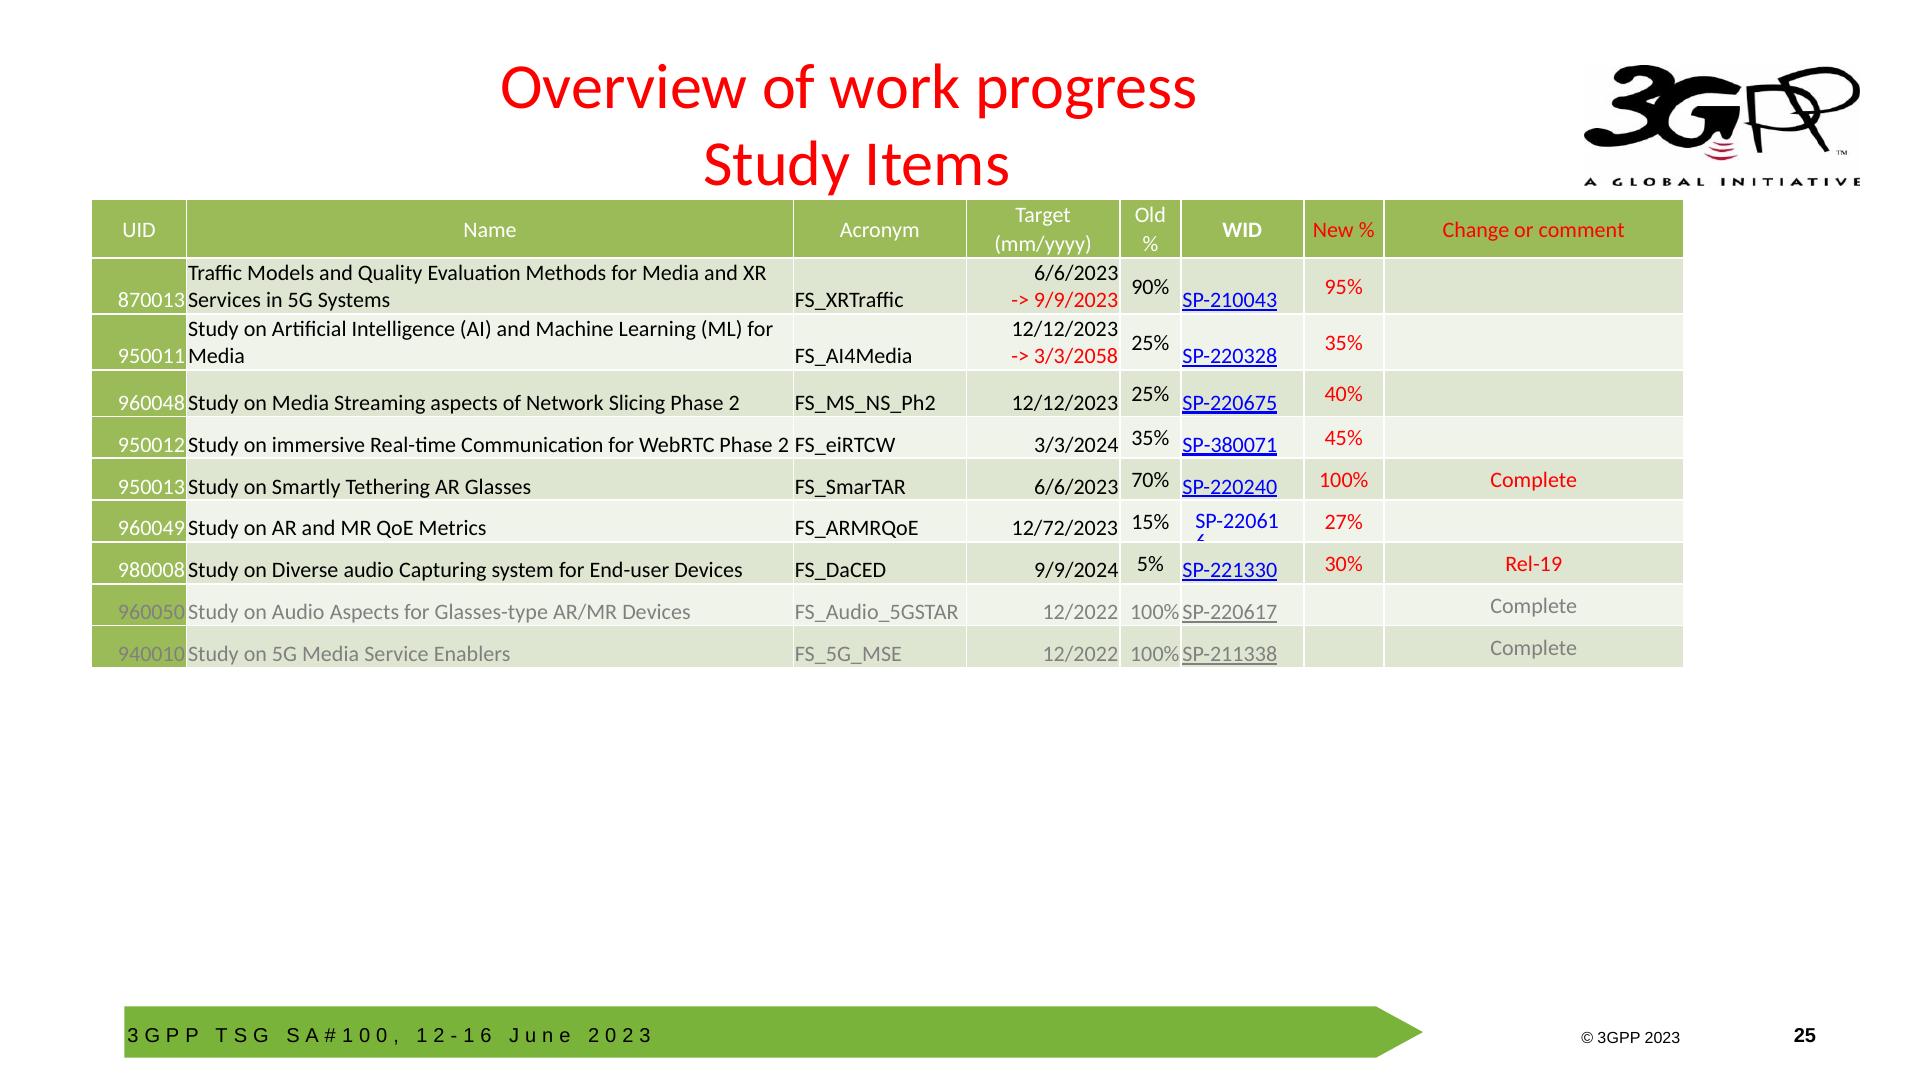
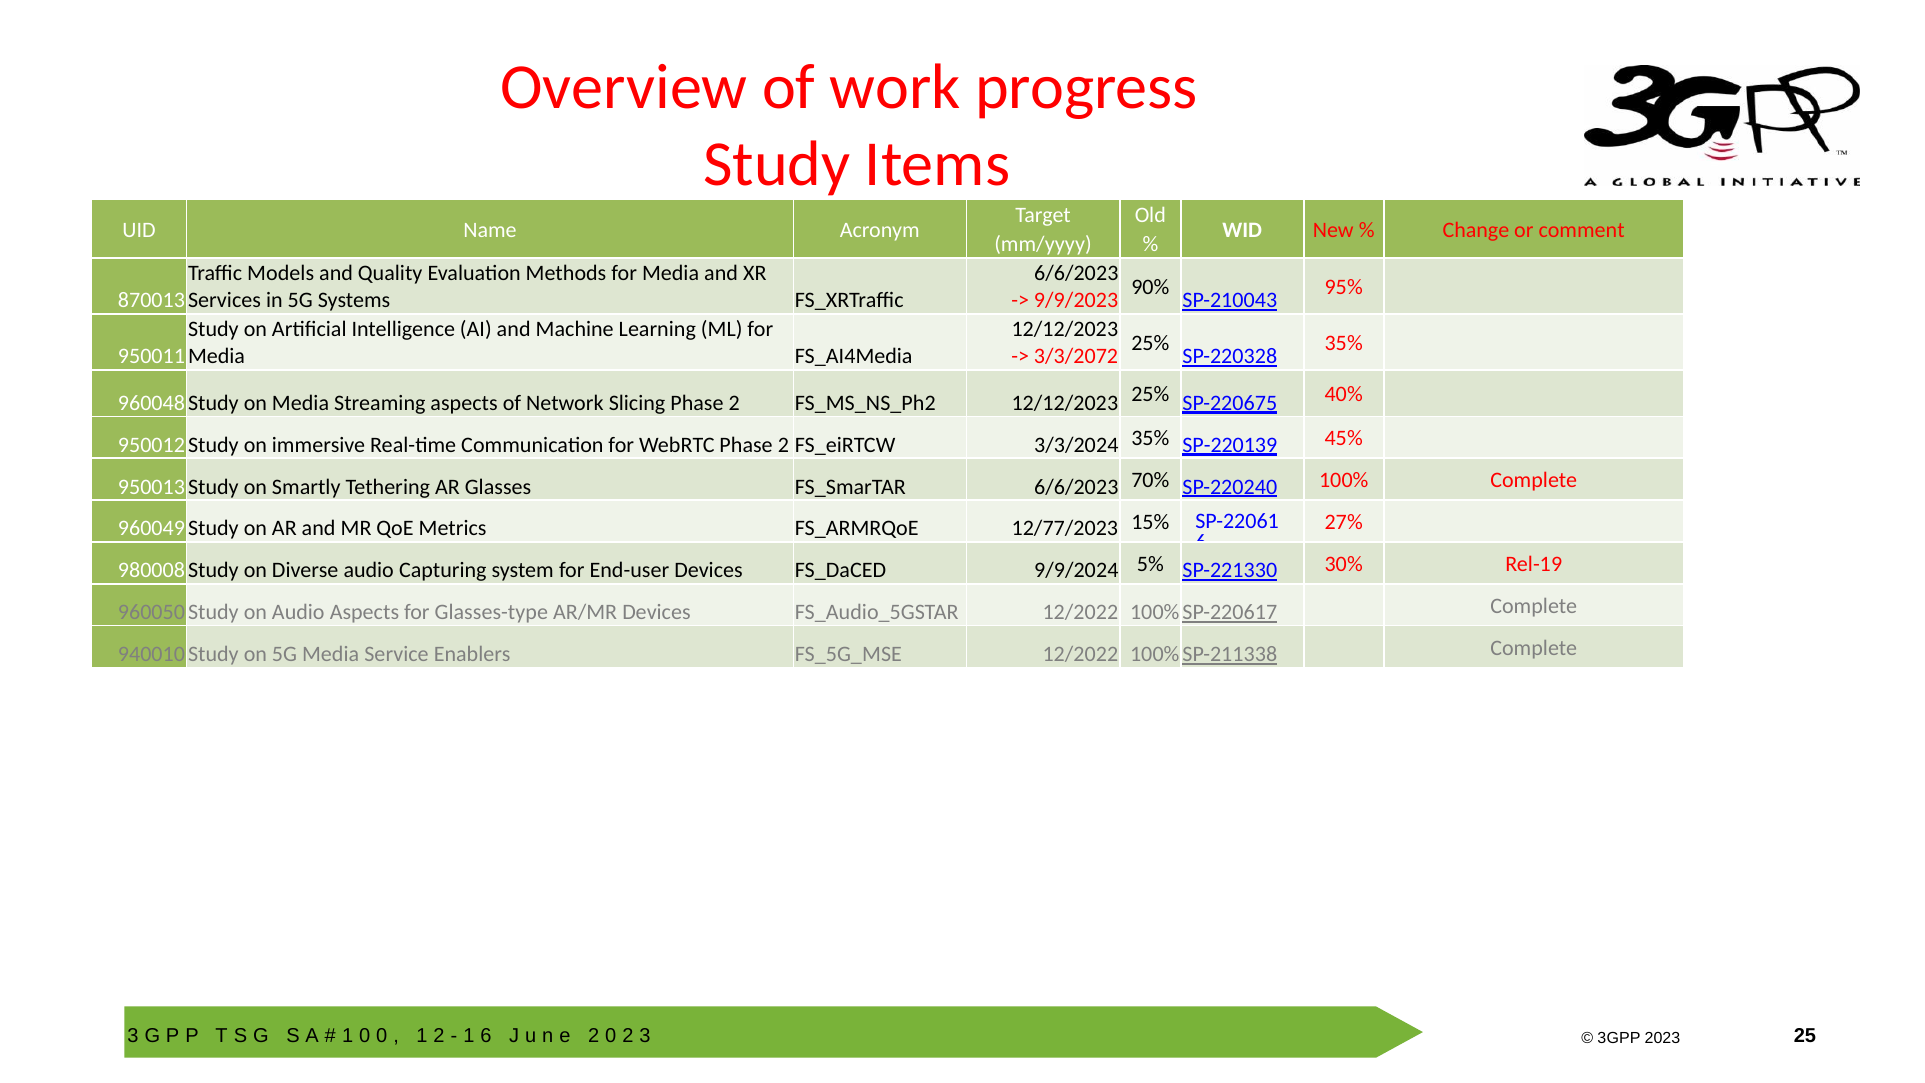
3/3/2058: 3/3/2058 -> 3/3/2072
SP-380071: SP-380071 -> SP-220139
12/72/2023: 12/72/2023 -> 12/77/2023
